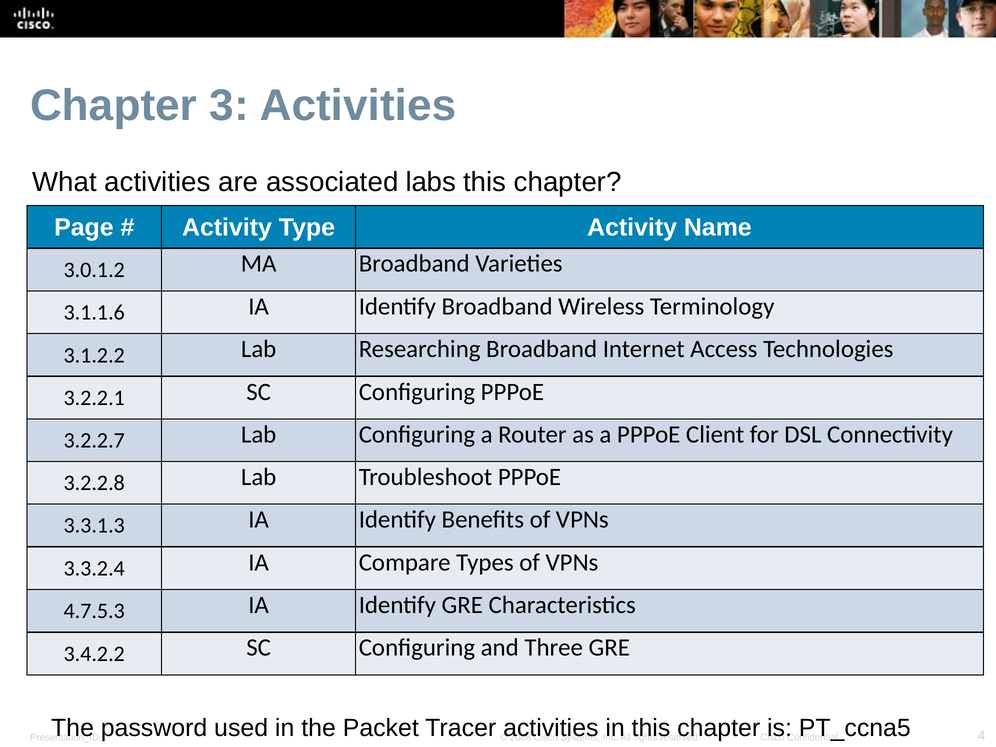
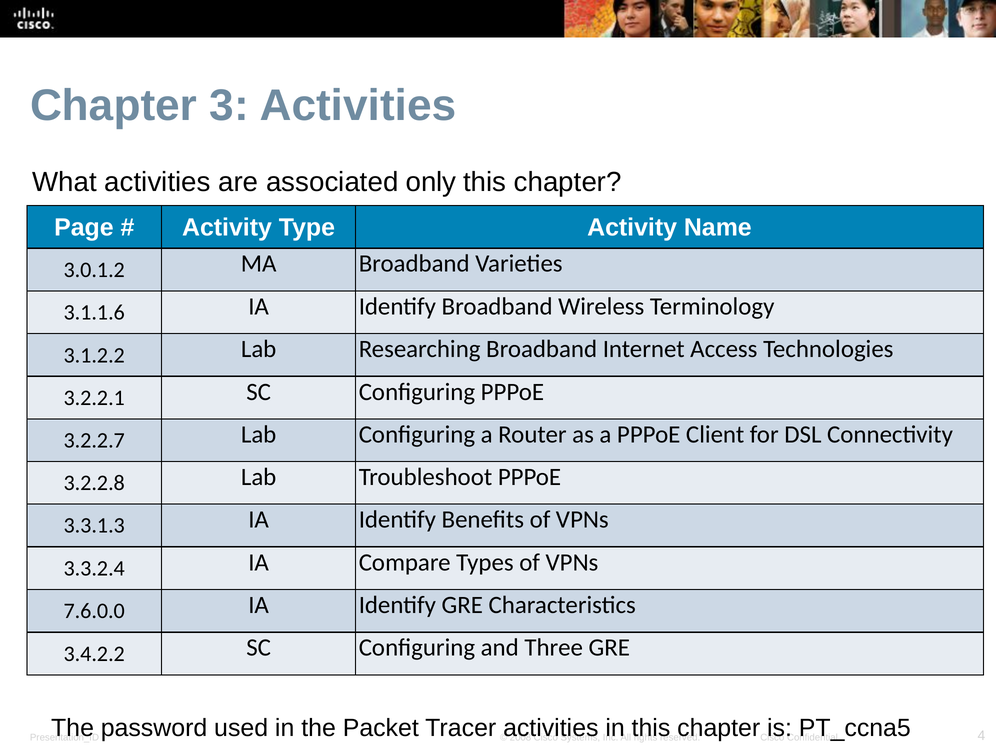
labs: labs -> only
4.7.5.3: 4.7.5.3 -> 7.6.0.0
